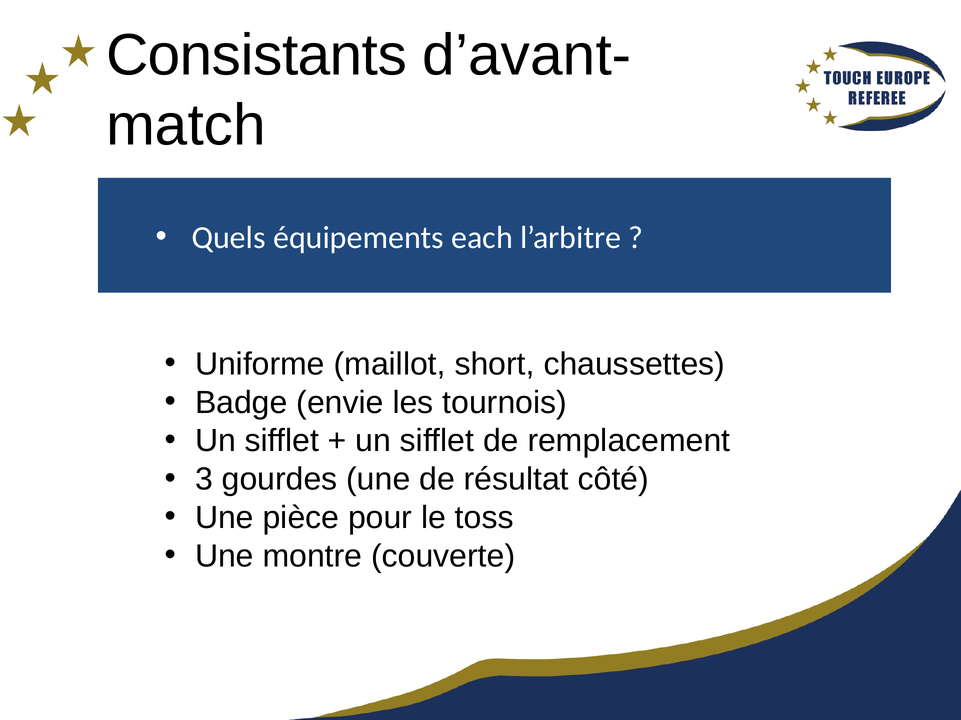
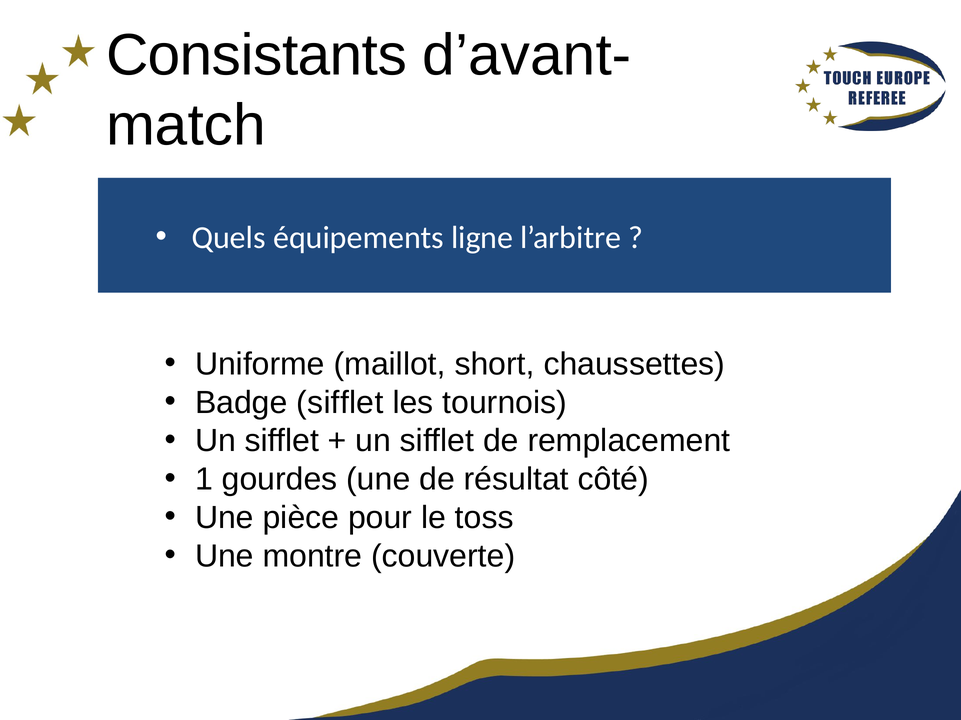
each: each -> ligne
Badge envie: envie -> sifflet
3: 3 -> 1
